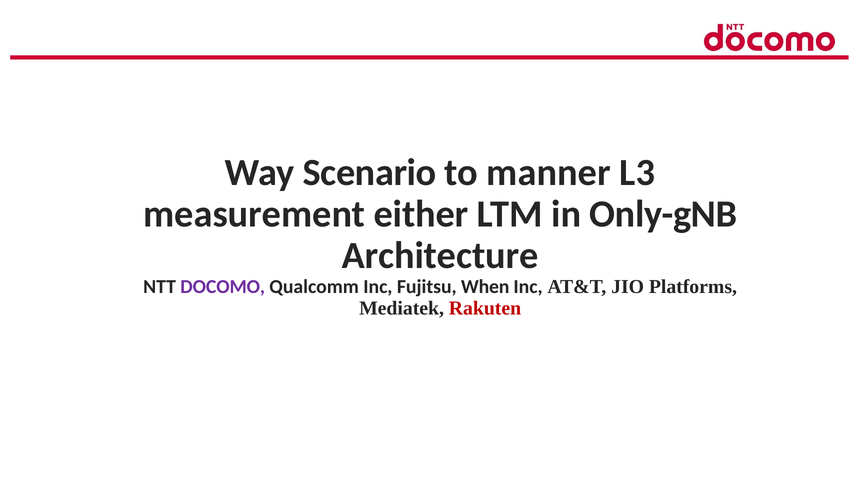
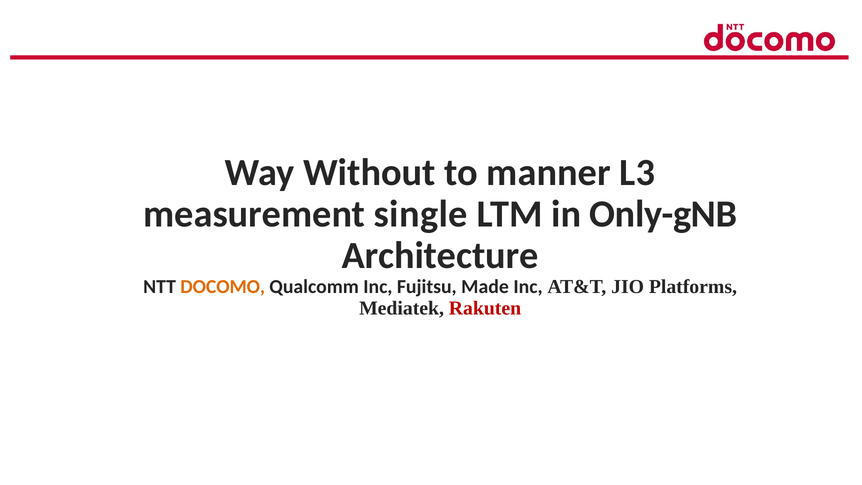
Scenario: Scenario -> Without
either: either -> single
DOCOMO colour: purple -> orange
When: When -> Made
